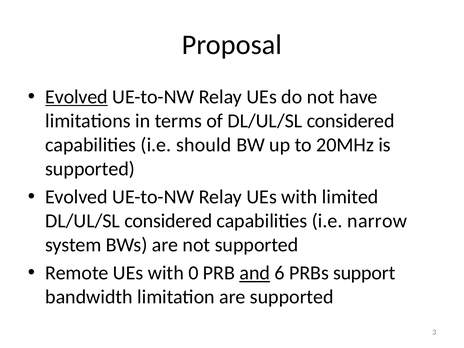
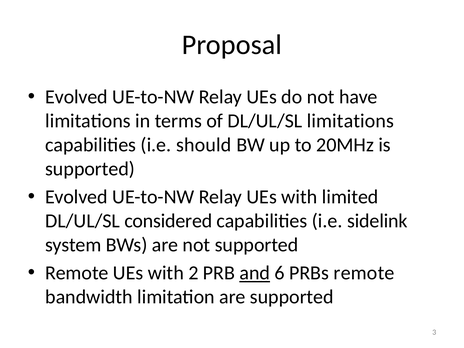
Evolved at (77, 97) underline: present -> none
of DL/UL/SL considered: considered -> limitations
narrow: narrow -> sidelink
0: 0 -> 2
PRBs support: support -> remote
